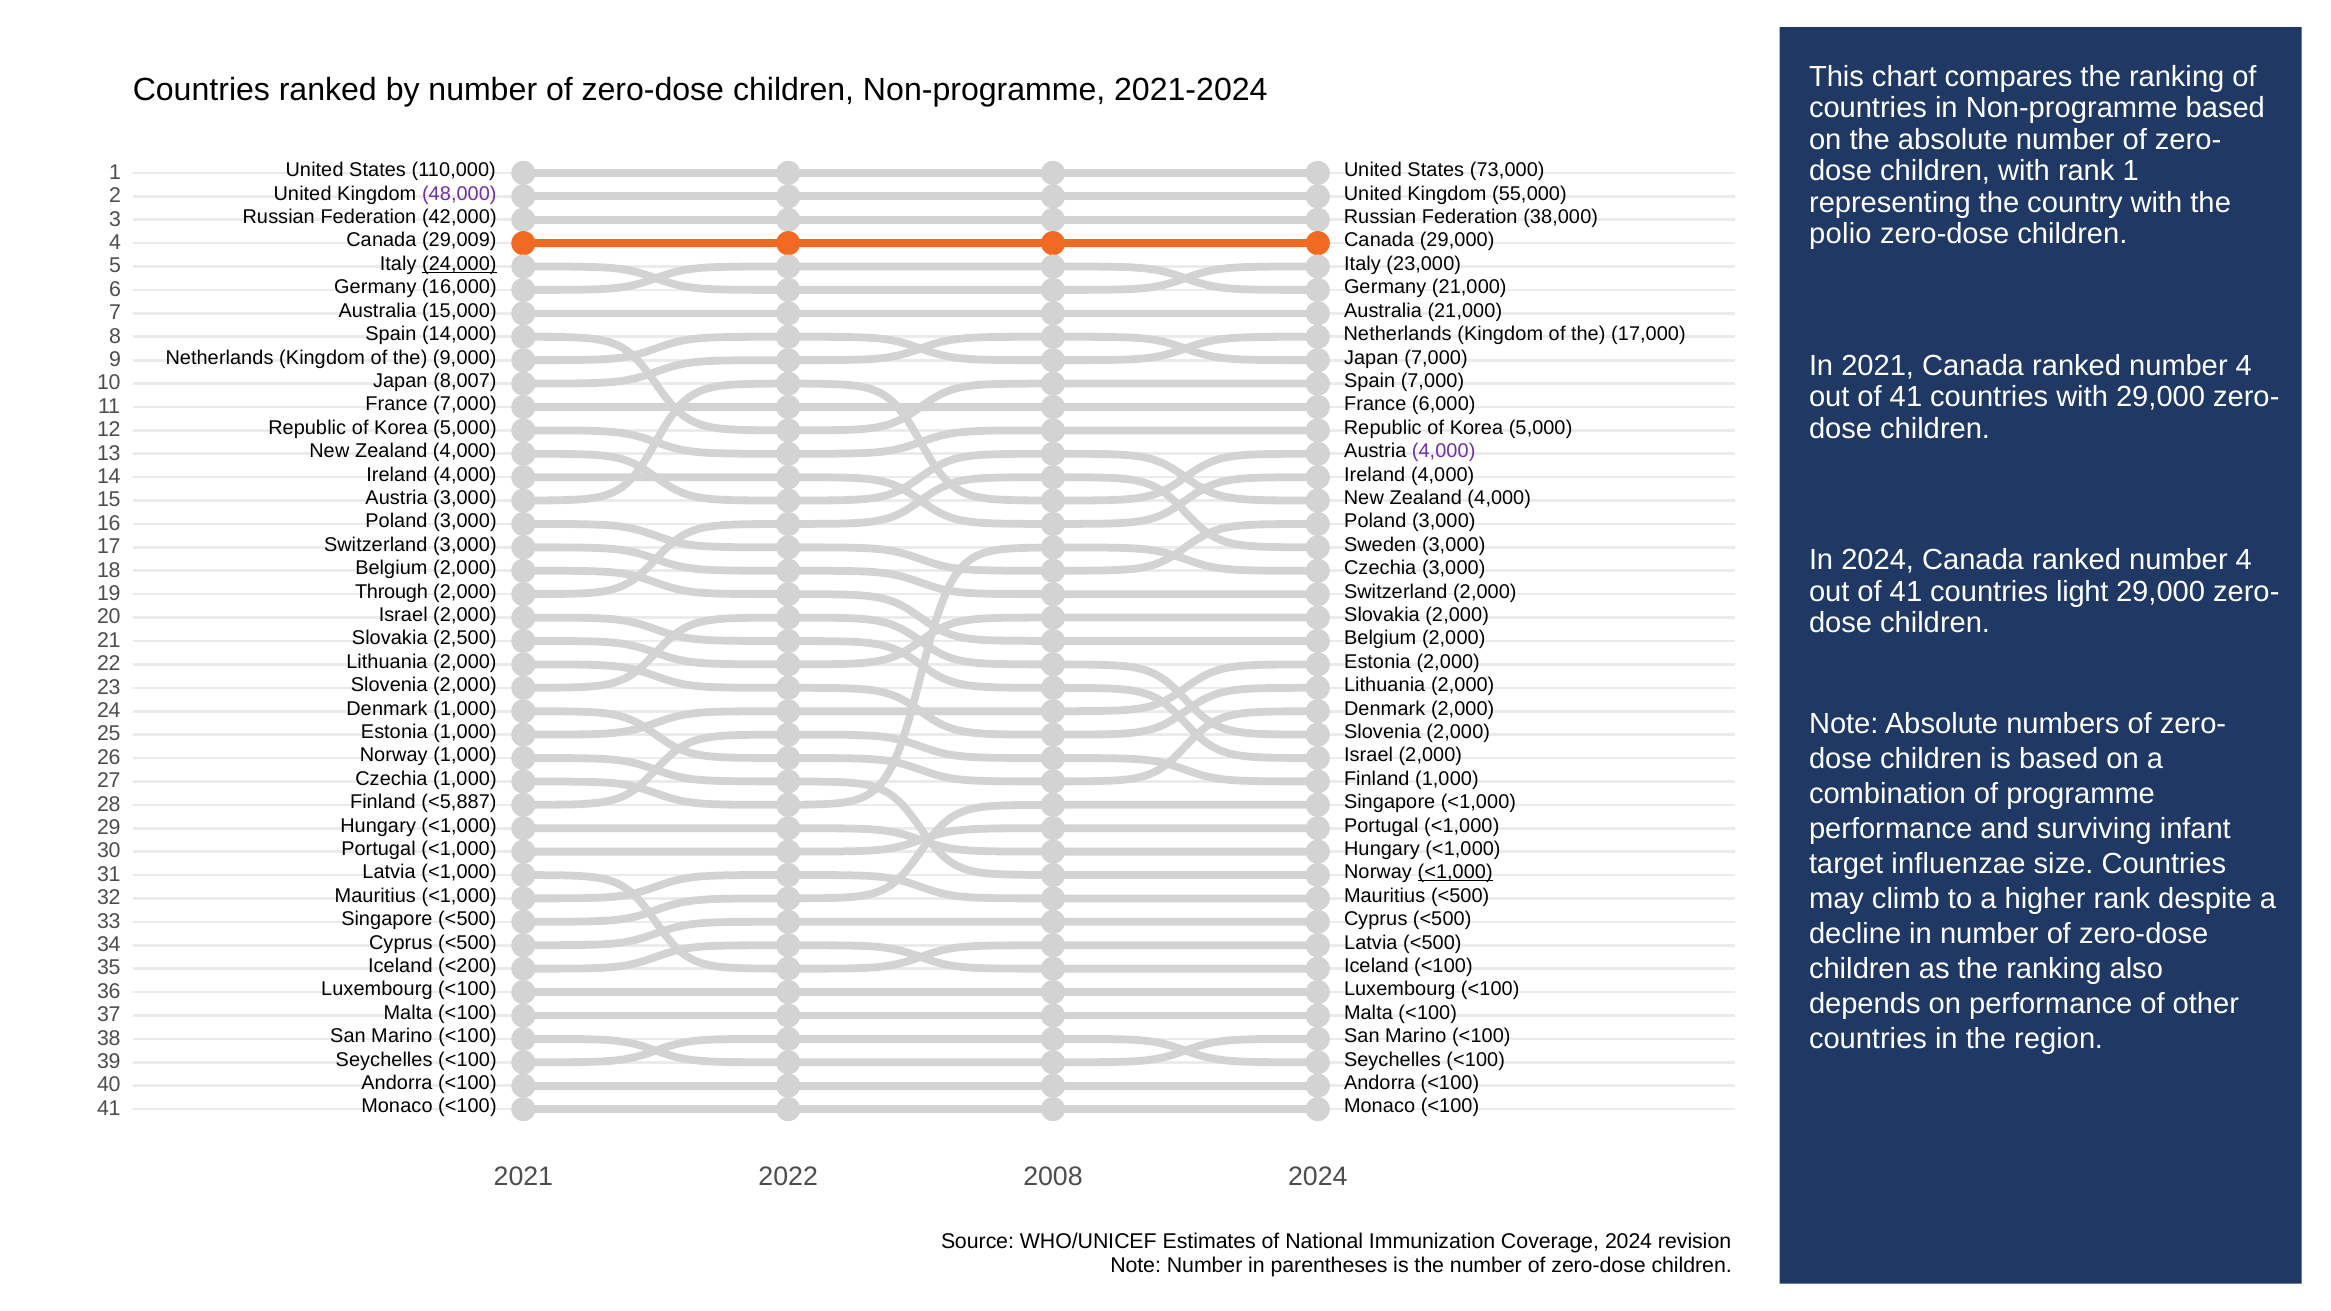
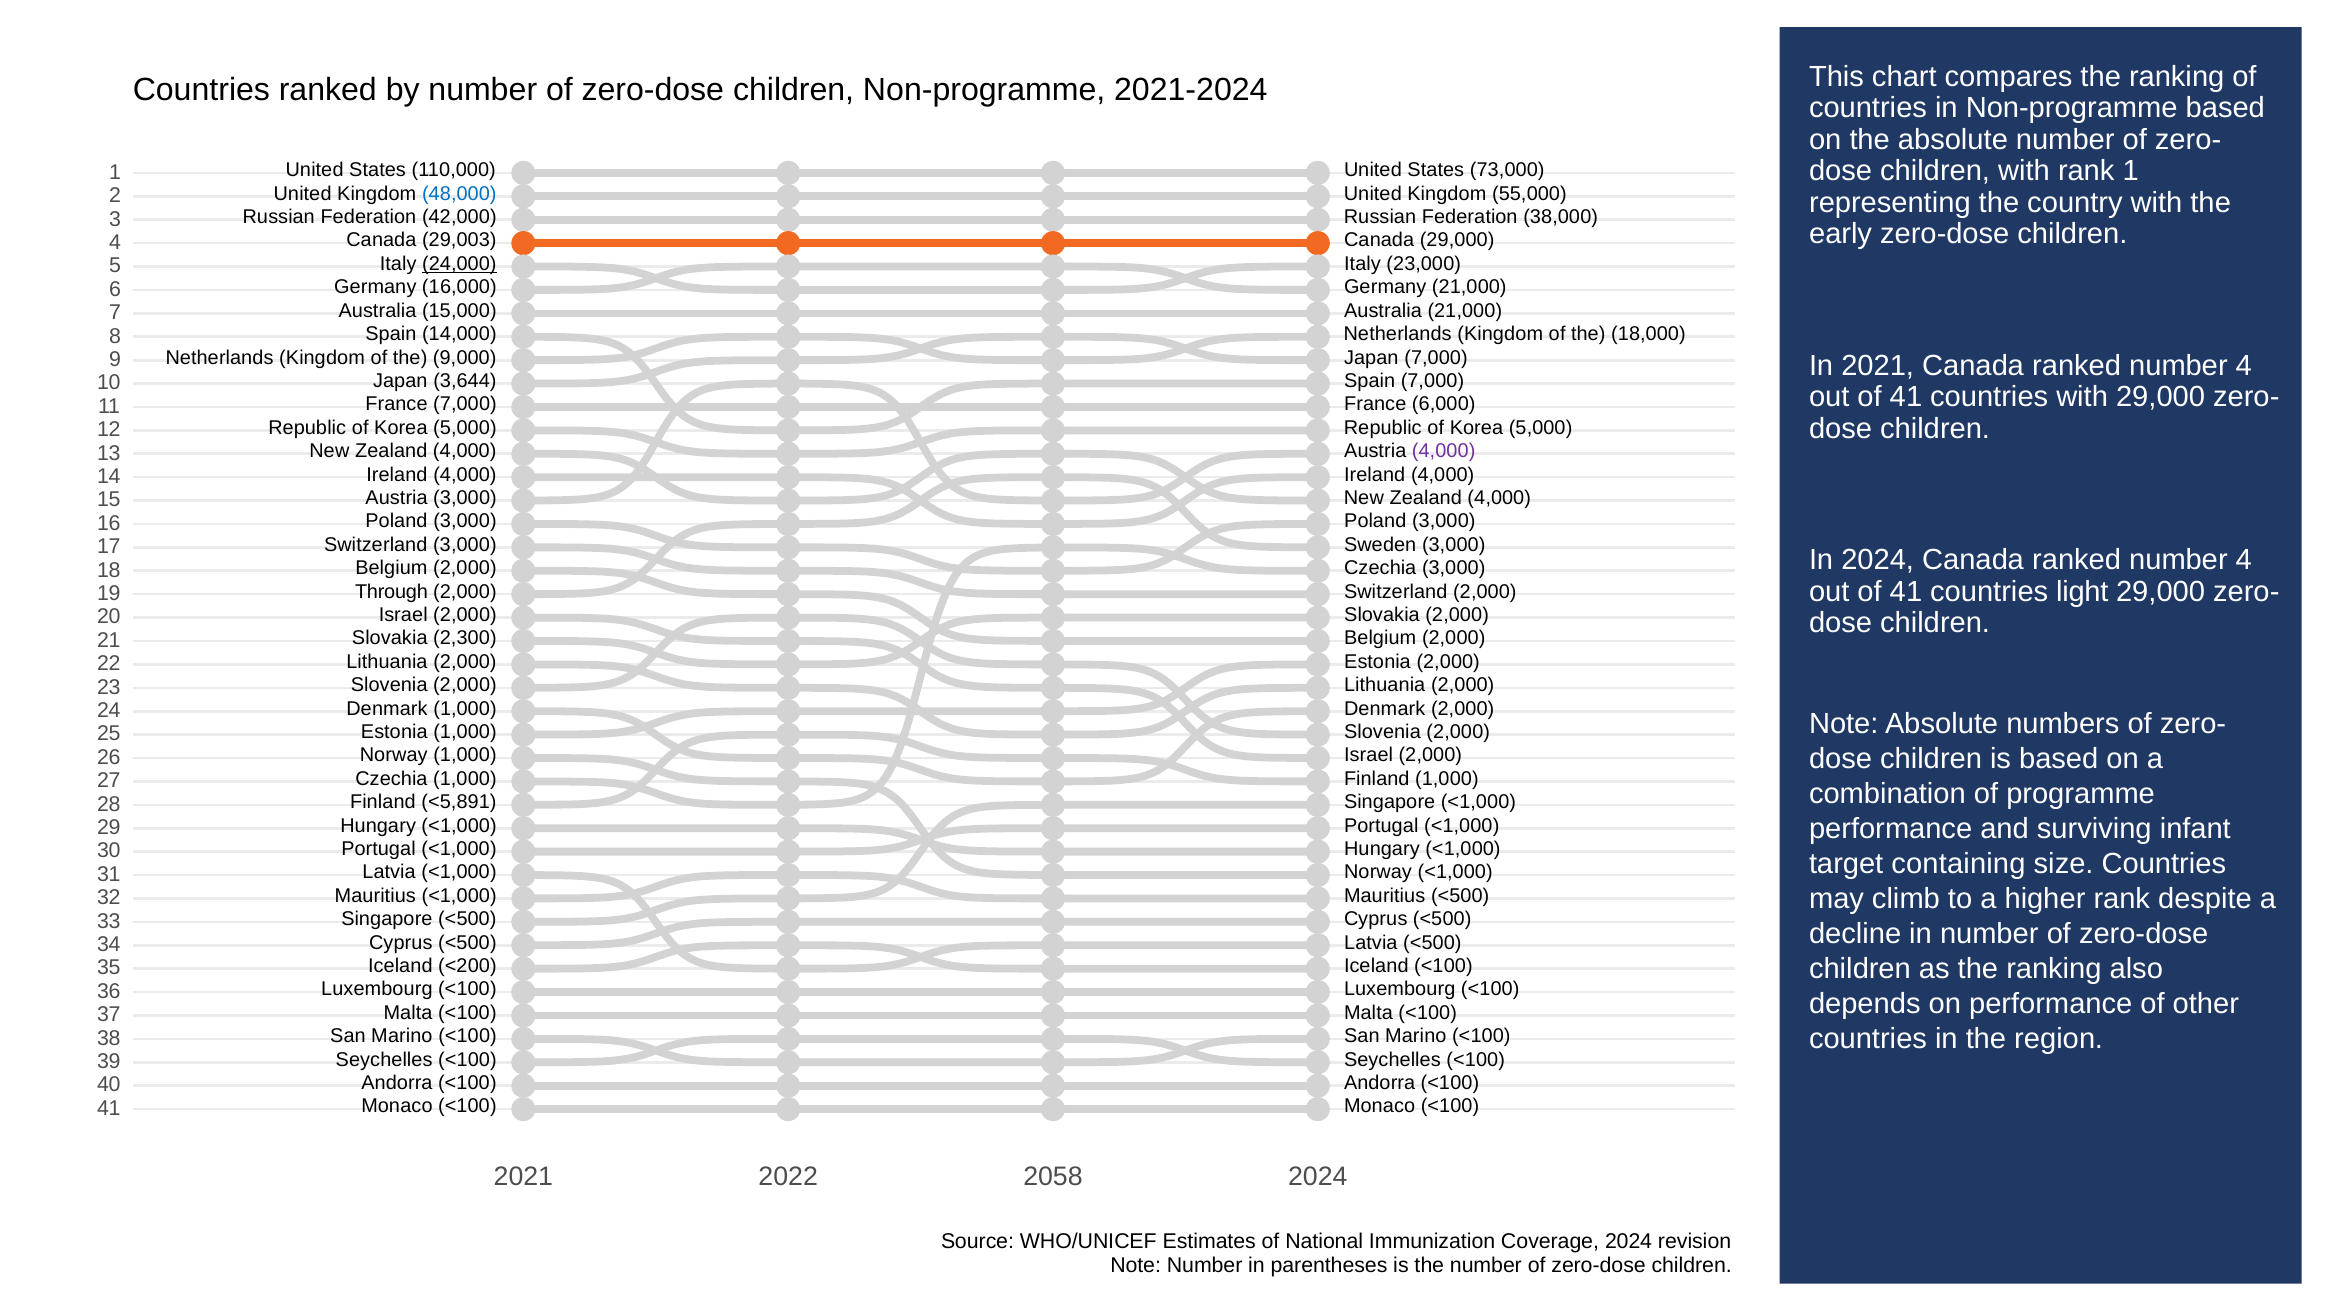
48,000 colour: purple -> blue
polio: polio -> early
29,009: 29,009 -> 29,003
17,000: 17,000 -> 18,000
8,007: 8,007 -> 3,644
2,500: 2,500 -> 2,300
<5,887: <5,887 -> <5,891
influenzae: influenzae -> containing
<1,000 at (1455, 872) underline: present -> none
2008: 2008 -> 2058
